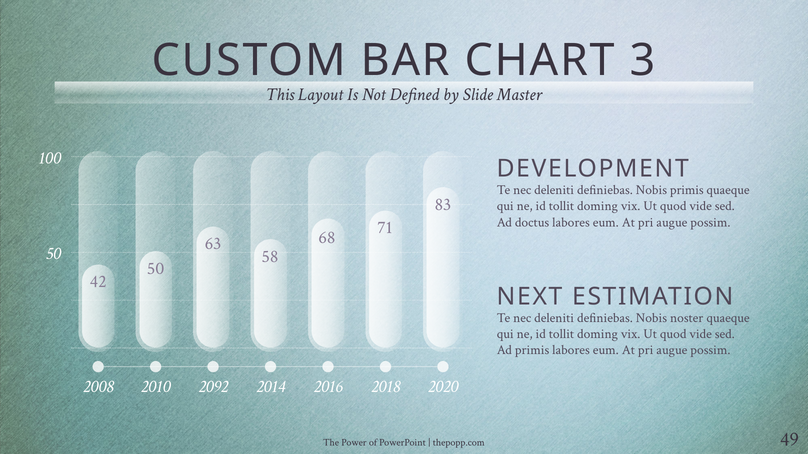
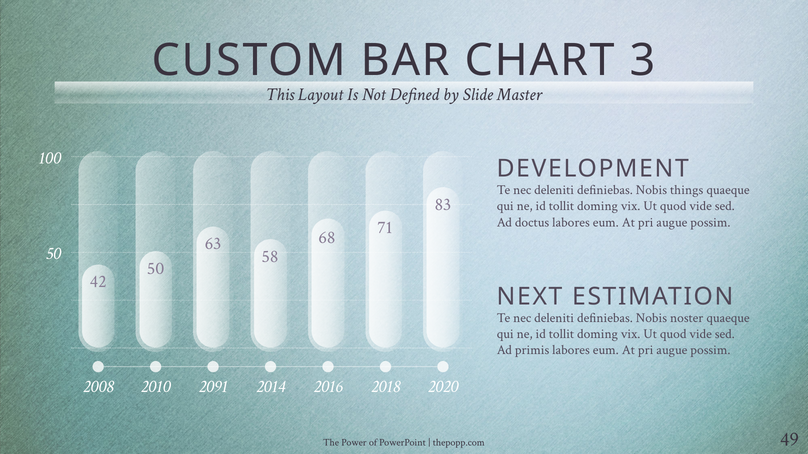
Nobis primis: primis -> things
2092: 2092 -> 2091
